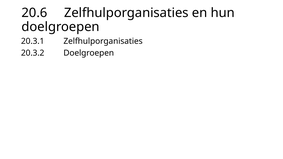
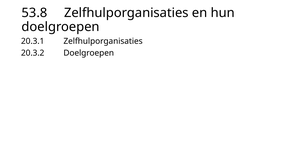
20.6: 20.6 -> 53.8
